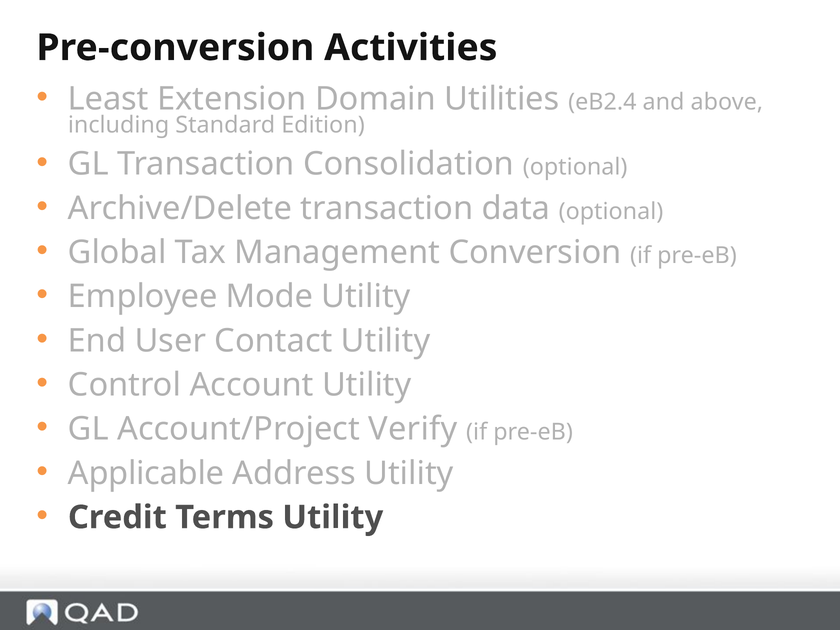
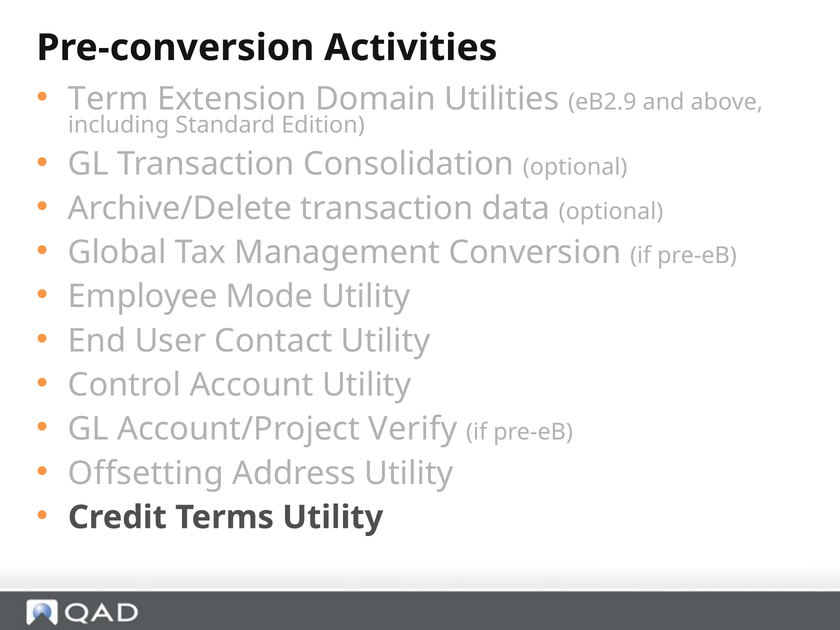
Least: Least -> Term
eB2.4: eB2.4 -> eB2.9
Applicable: Applicable -> Offsetting
